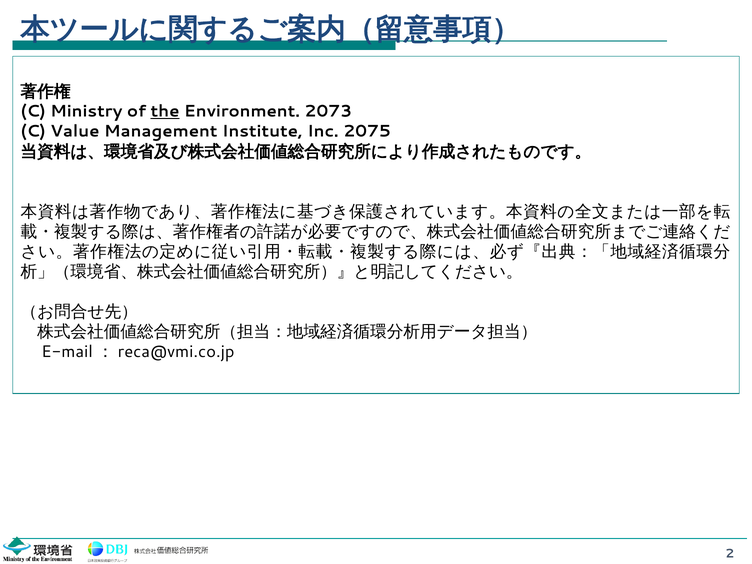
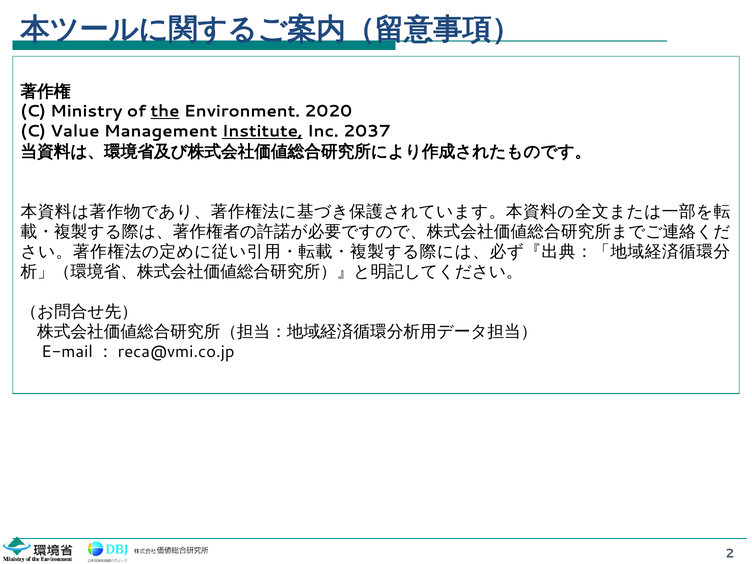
2073: 2073 -> 2020
Institute underline: none -> present
2075: 2075 -> 2037
